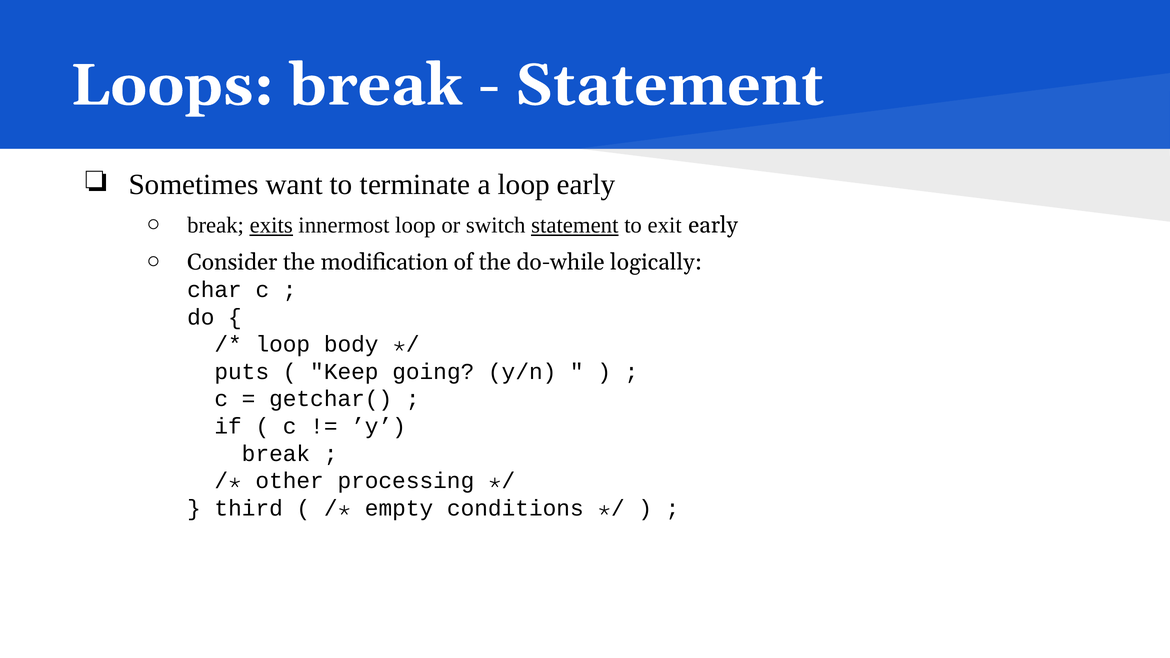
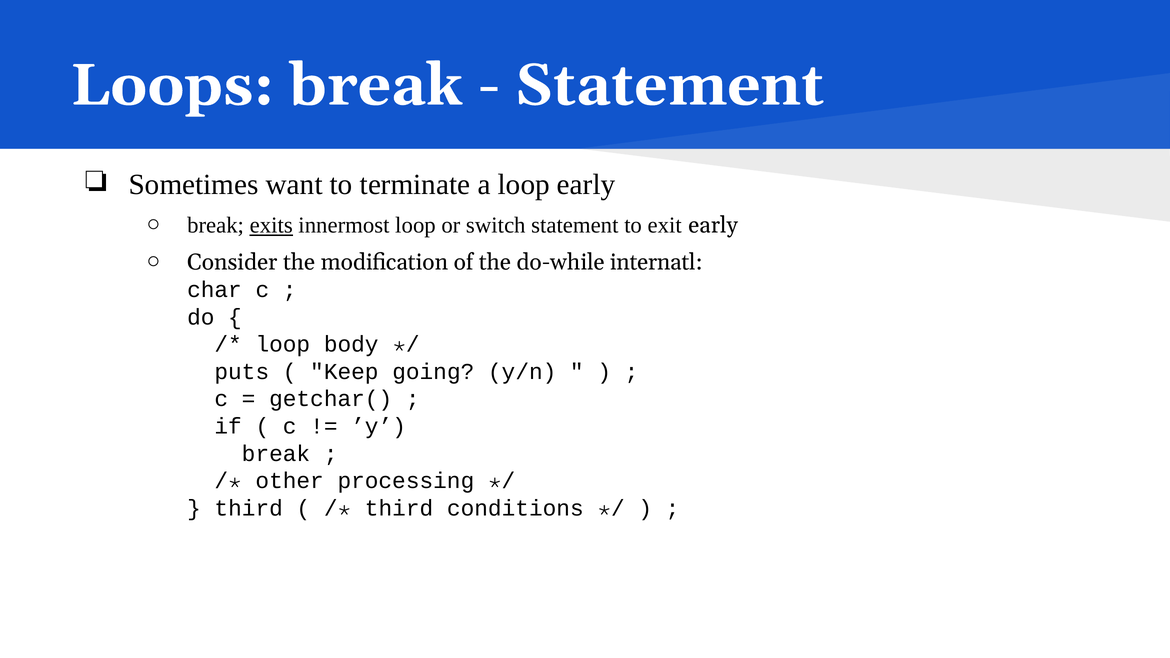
statement at (575, 225) underline: present -> none
logically: logically -> internatl
empty at (399, 508): empty -> third
